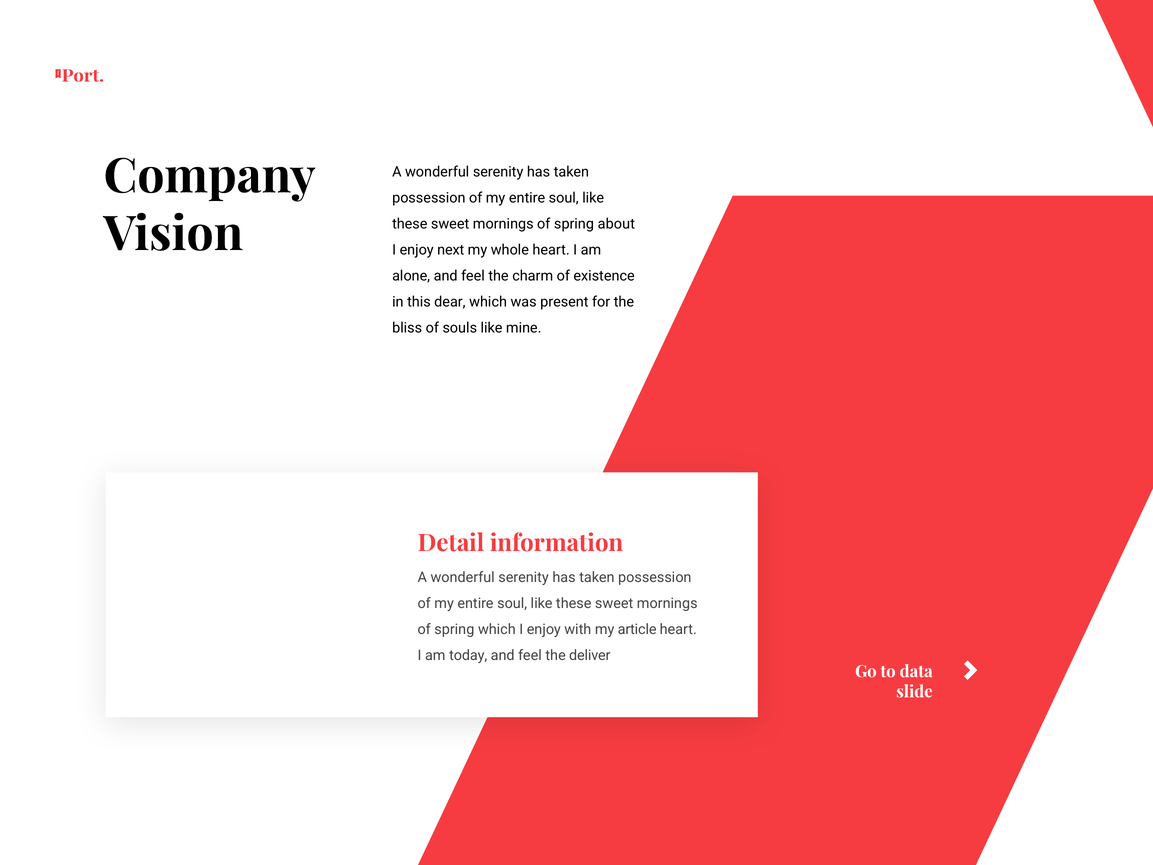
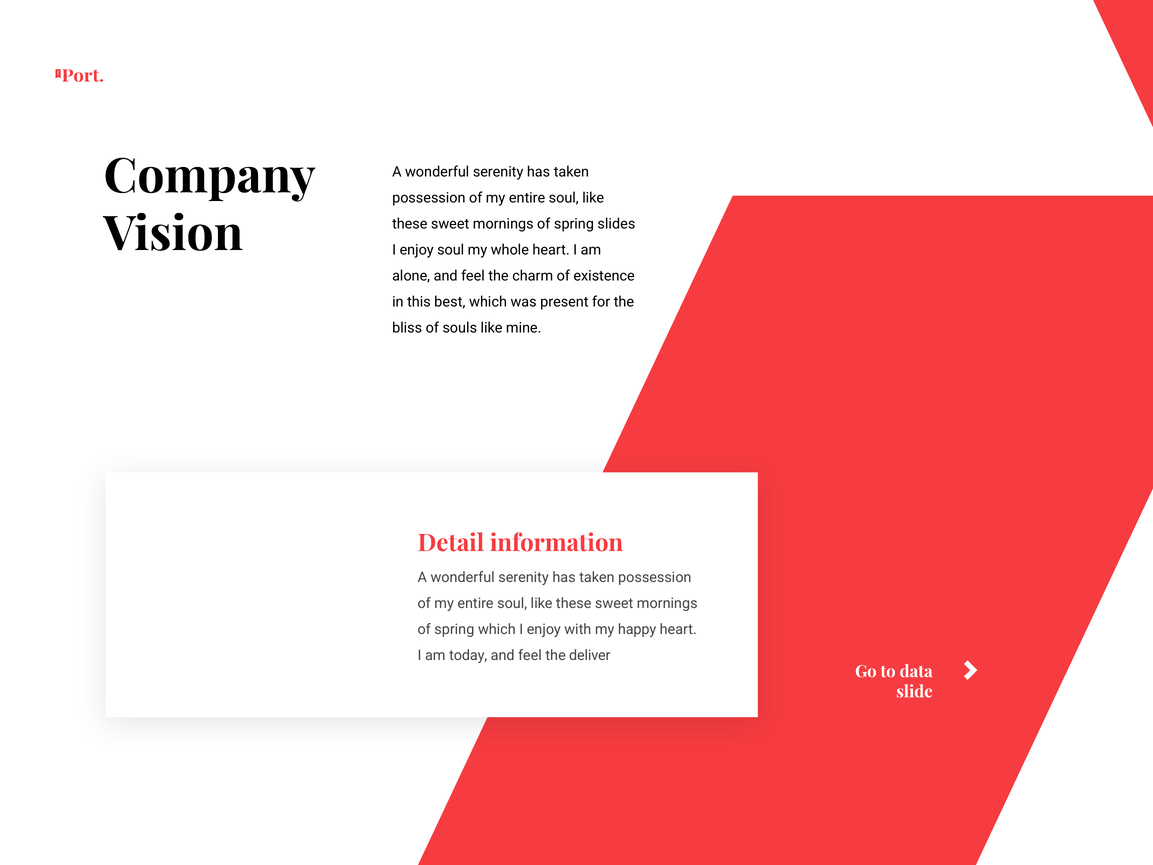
about: about -> slides
enjoy next: next -> soul
dear: dear -> best
article: article -> happy
